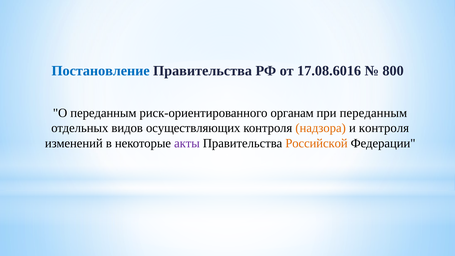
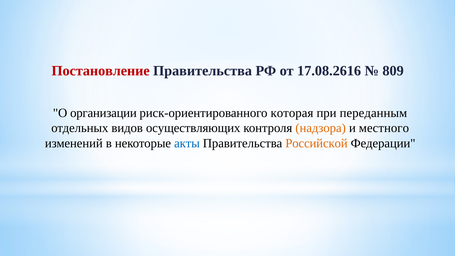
Постановление colour: blue -> red
17.08.6016: 17.08.6016 -> 17.08.2616
800: 800 -> 809
О переданным: переданным -> организации
органам: органам -> которая
и контроля: контроля -> местного
акты colour: purple -> blue
